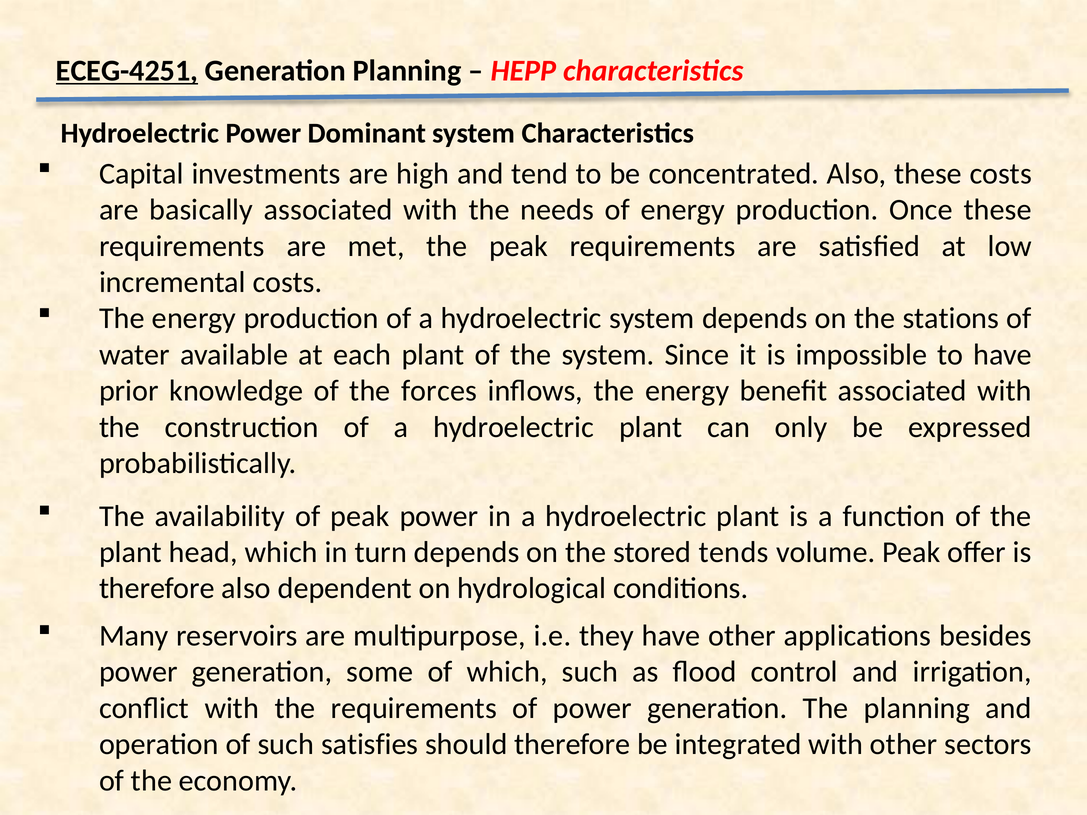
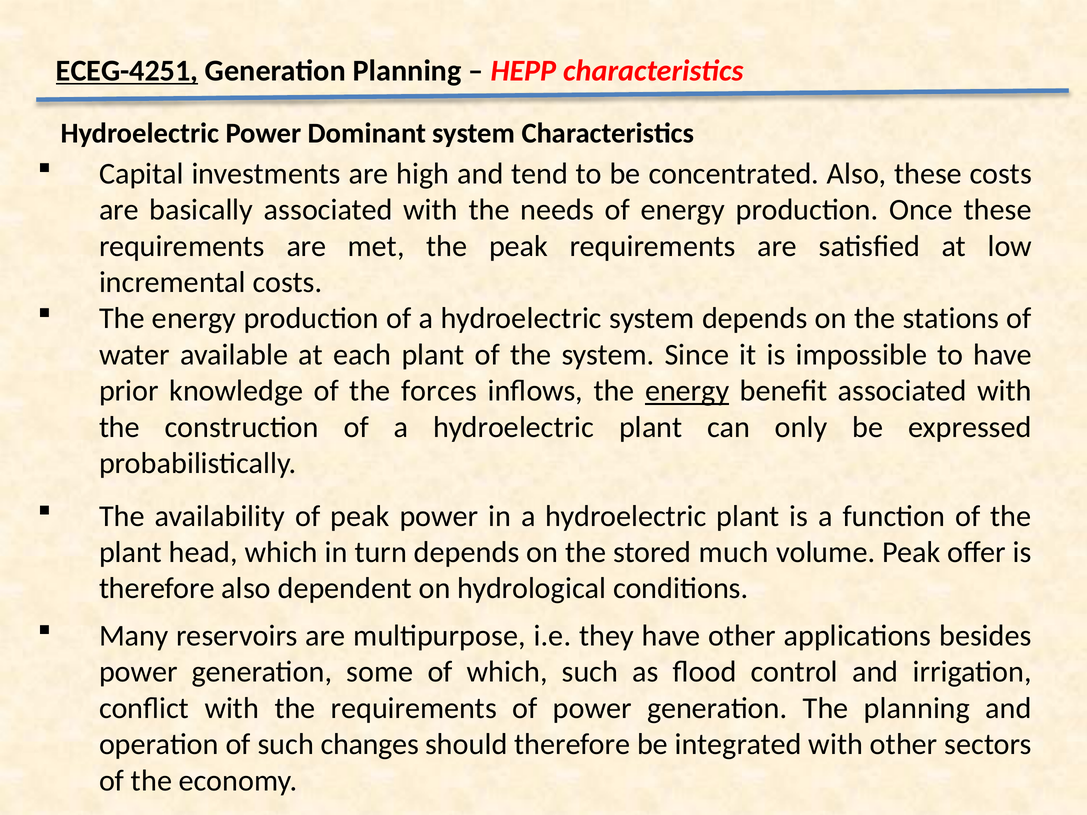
energy at (687, 391) underline: none -> present
tends: tends -> much
satisfies: satisfies -> changes
